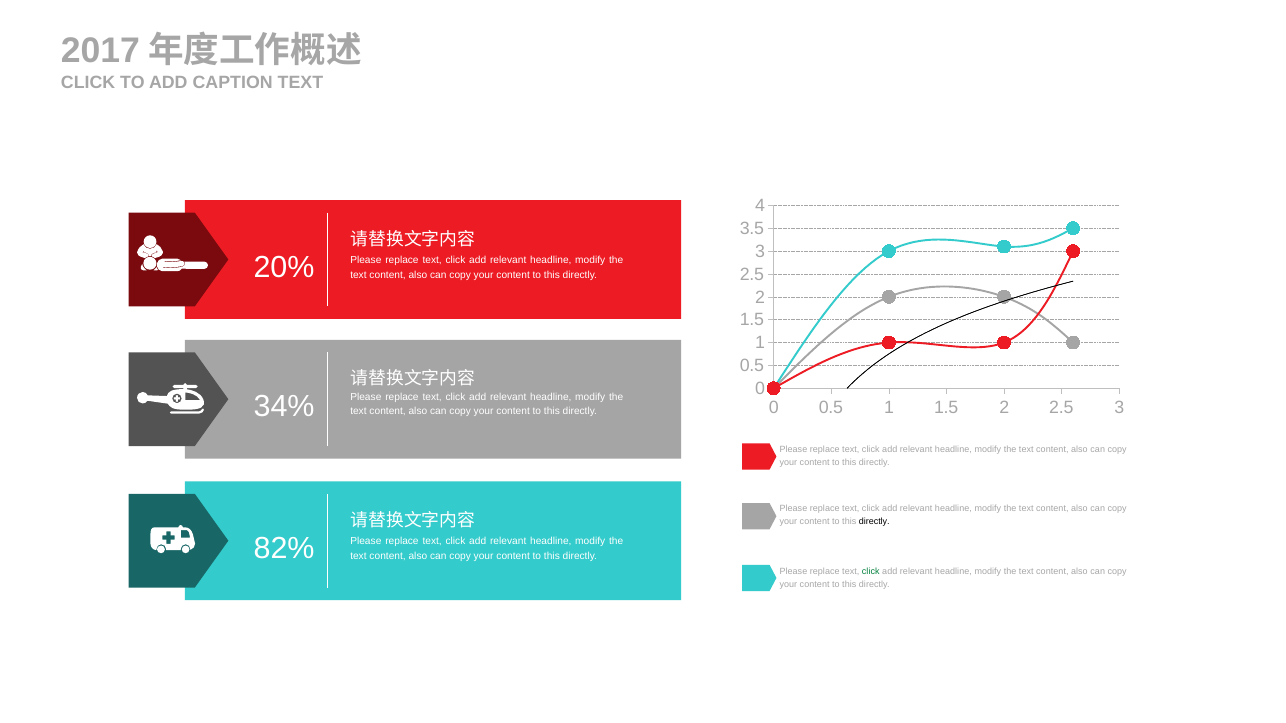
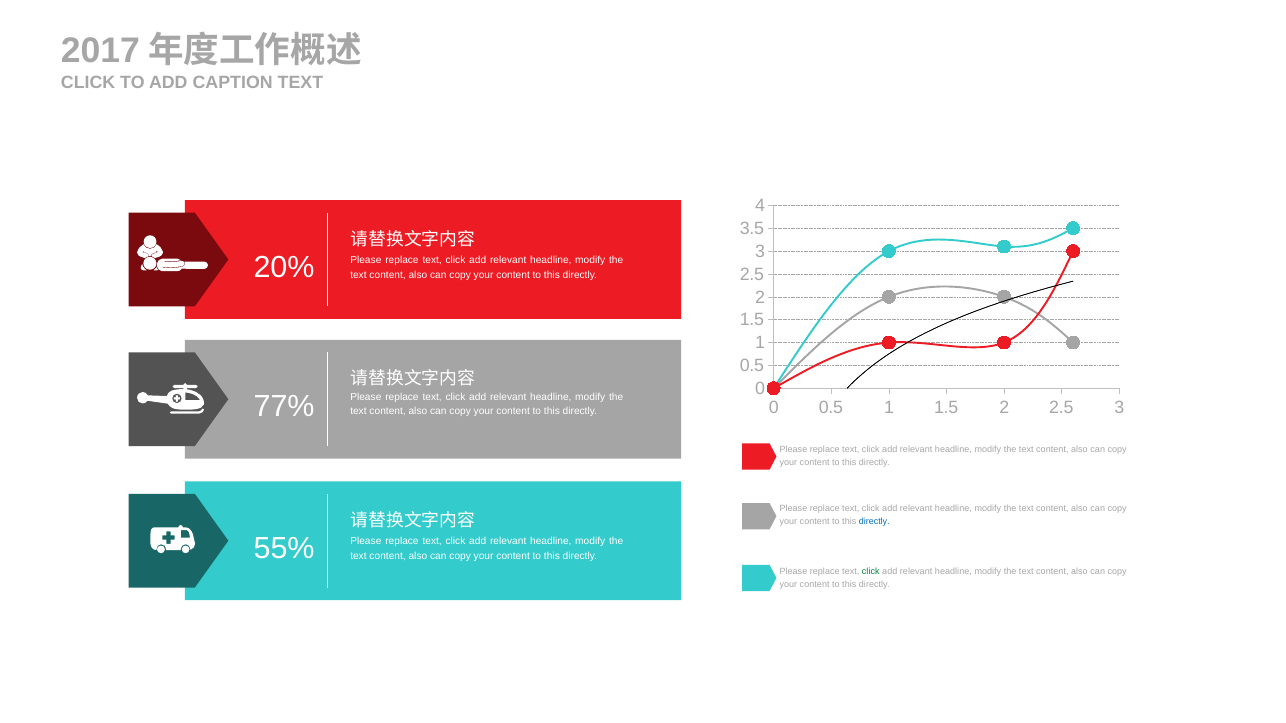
34%: 34% -> 77%
directly at (874, 522) colour: black -> blue
82%: 82% -> 55%
